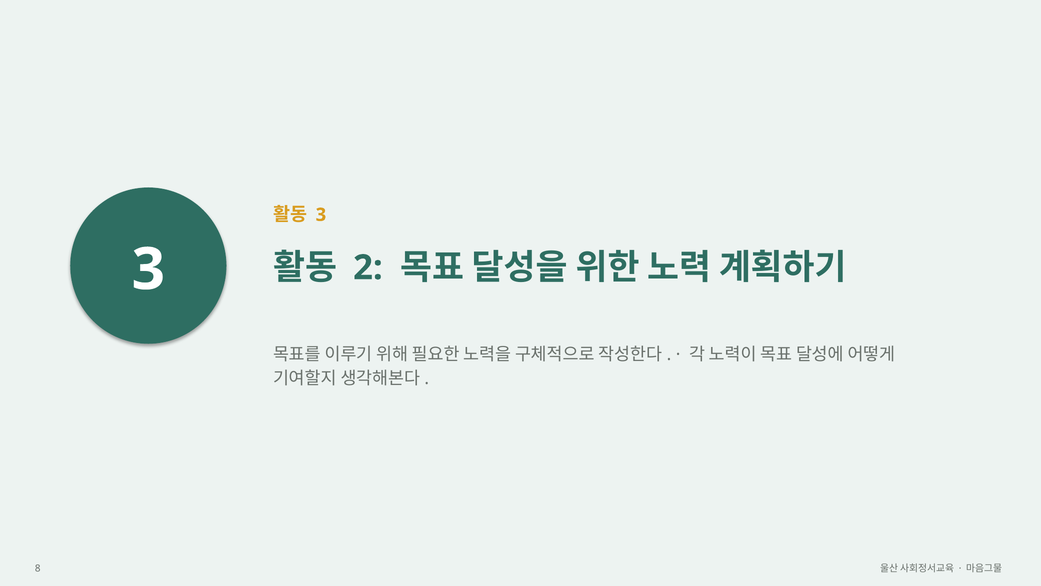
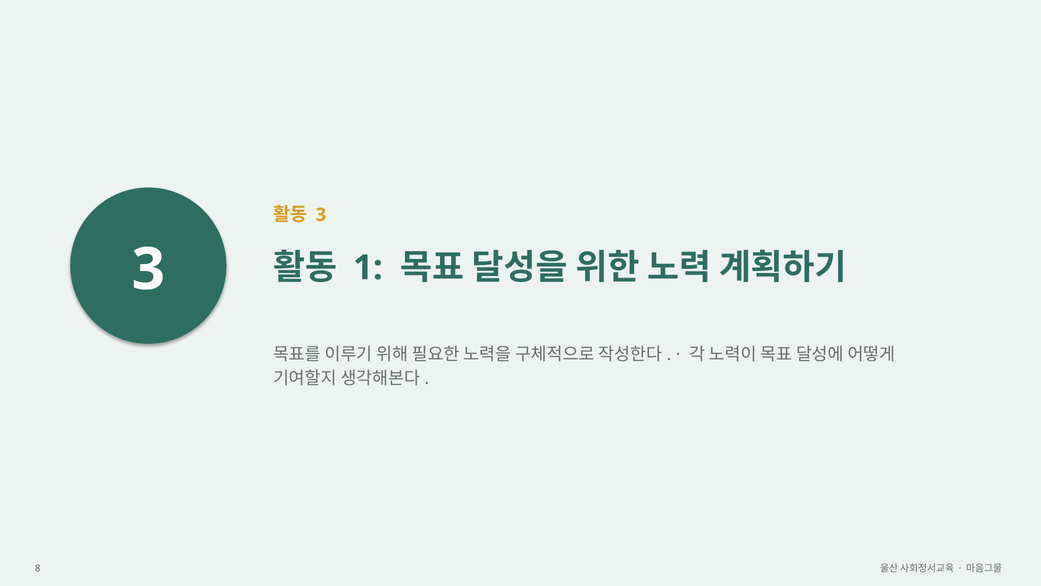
2: 2 -> 1
